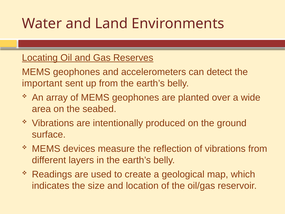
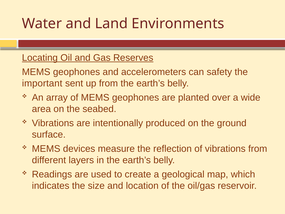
detect: detect -> safety
